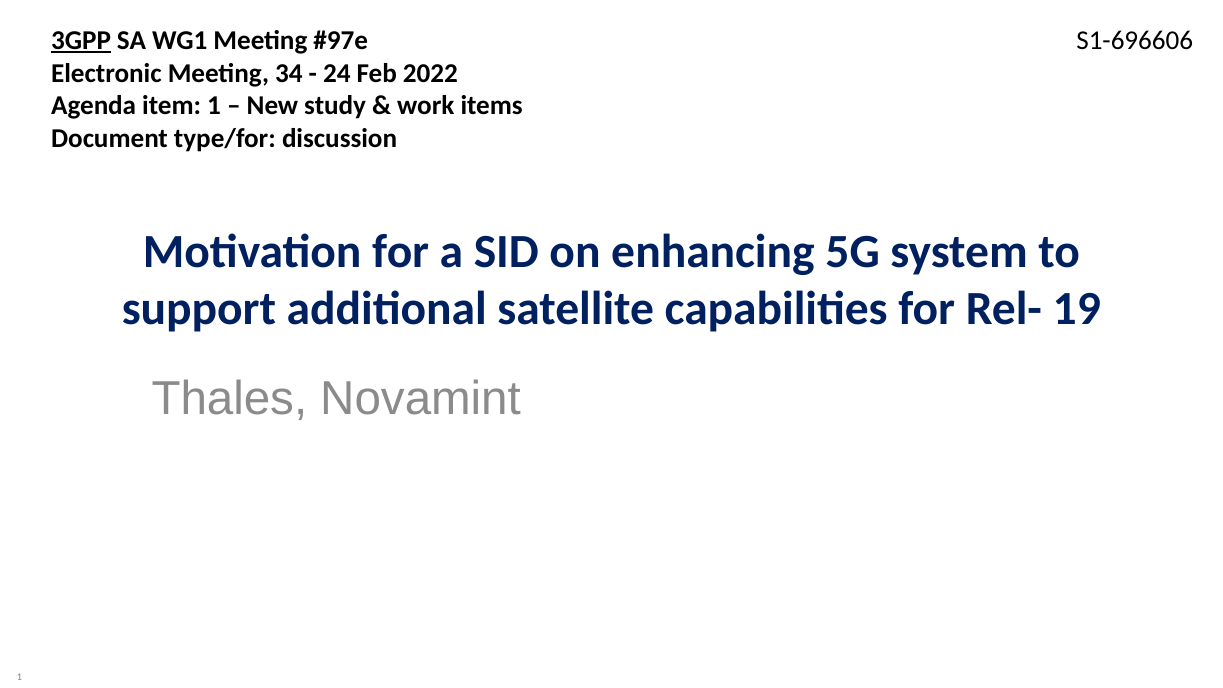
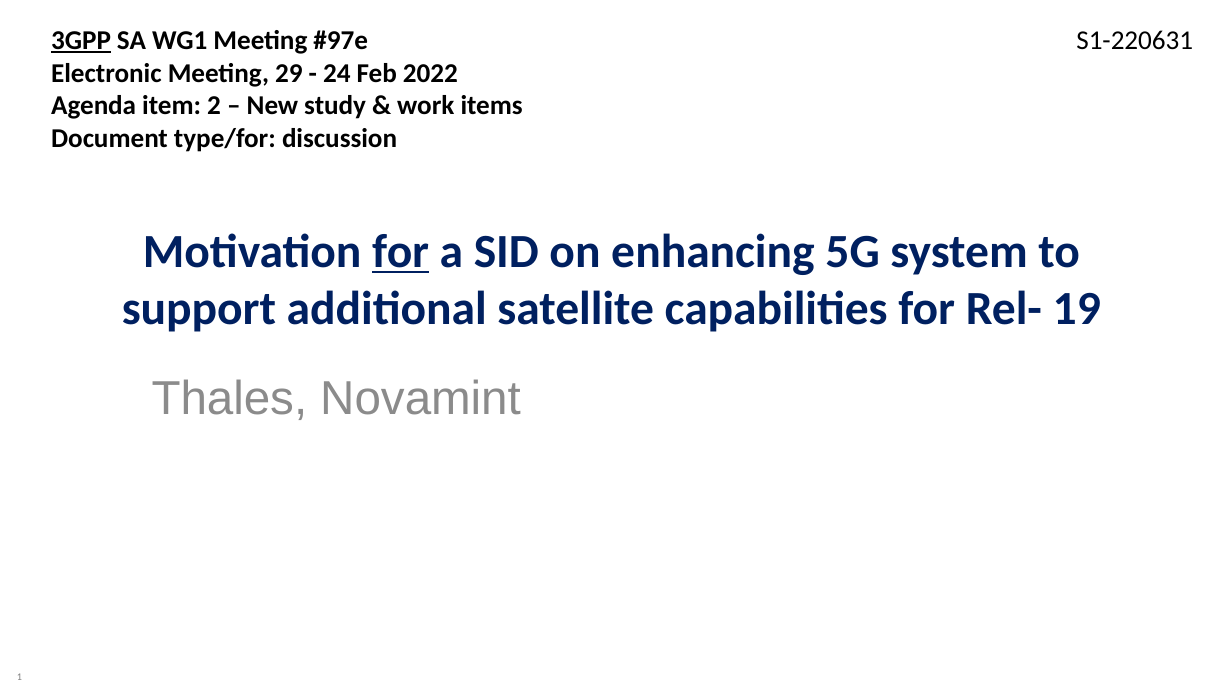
S1-696606: S1-696606 -> S1-220631
34: 34 -> 29
item 1: 1 -> 2
for at (401, 251) underline: none -> present
